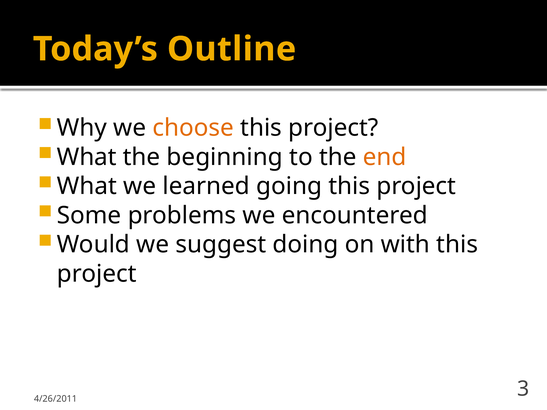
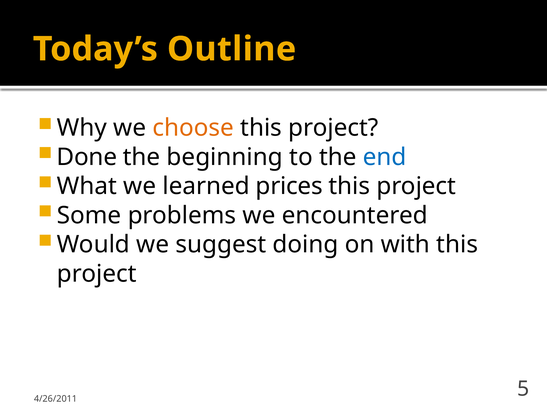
What at (87, 157): What -> Done
end colour: orange -> blue
going: going -> prices
3: 3 -> 5
